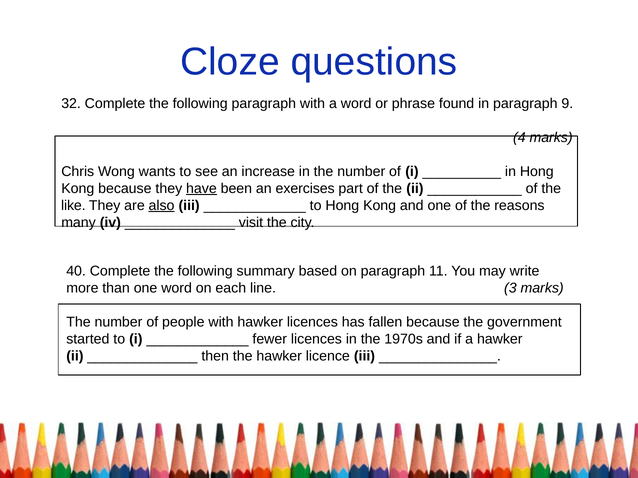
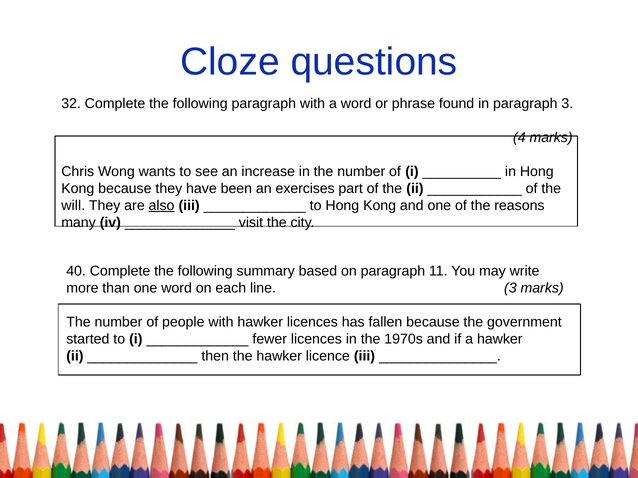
paragraph 9: 9 -> 3
have underline: present -> none
like: like -> will
